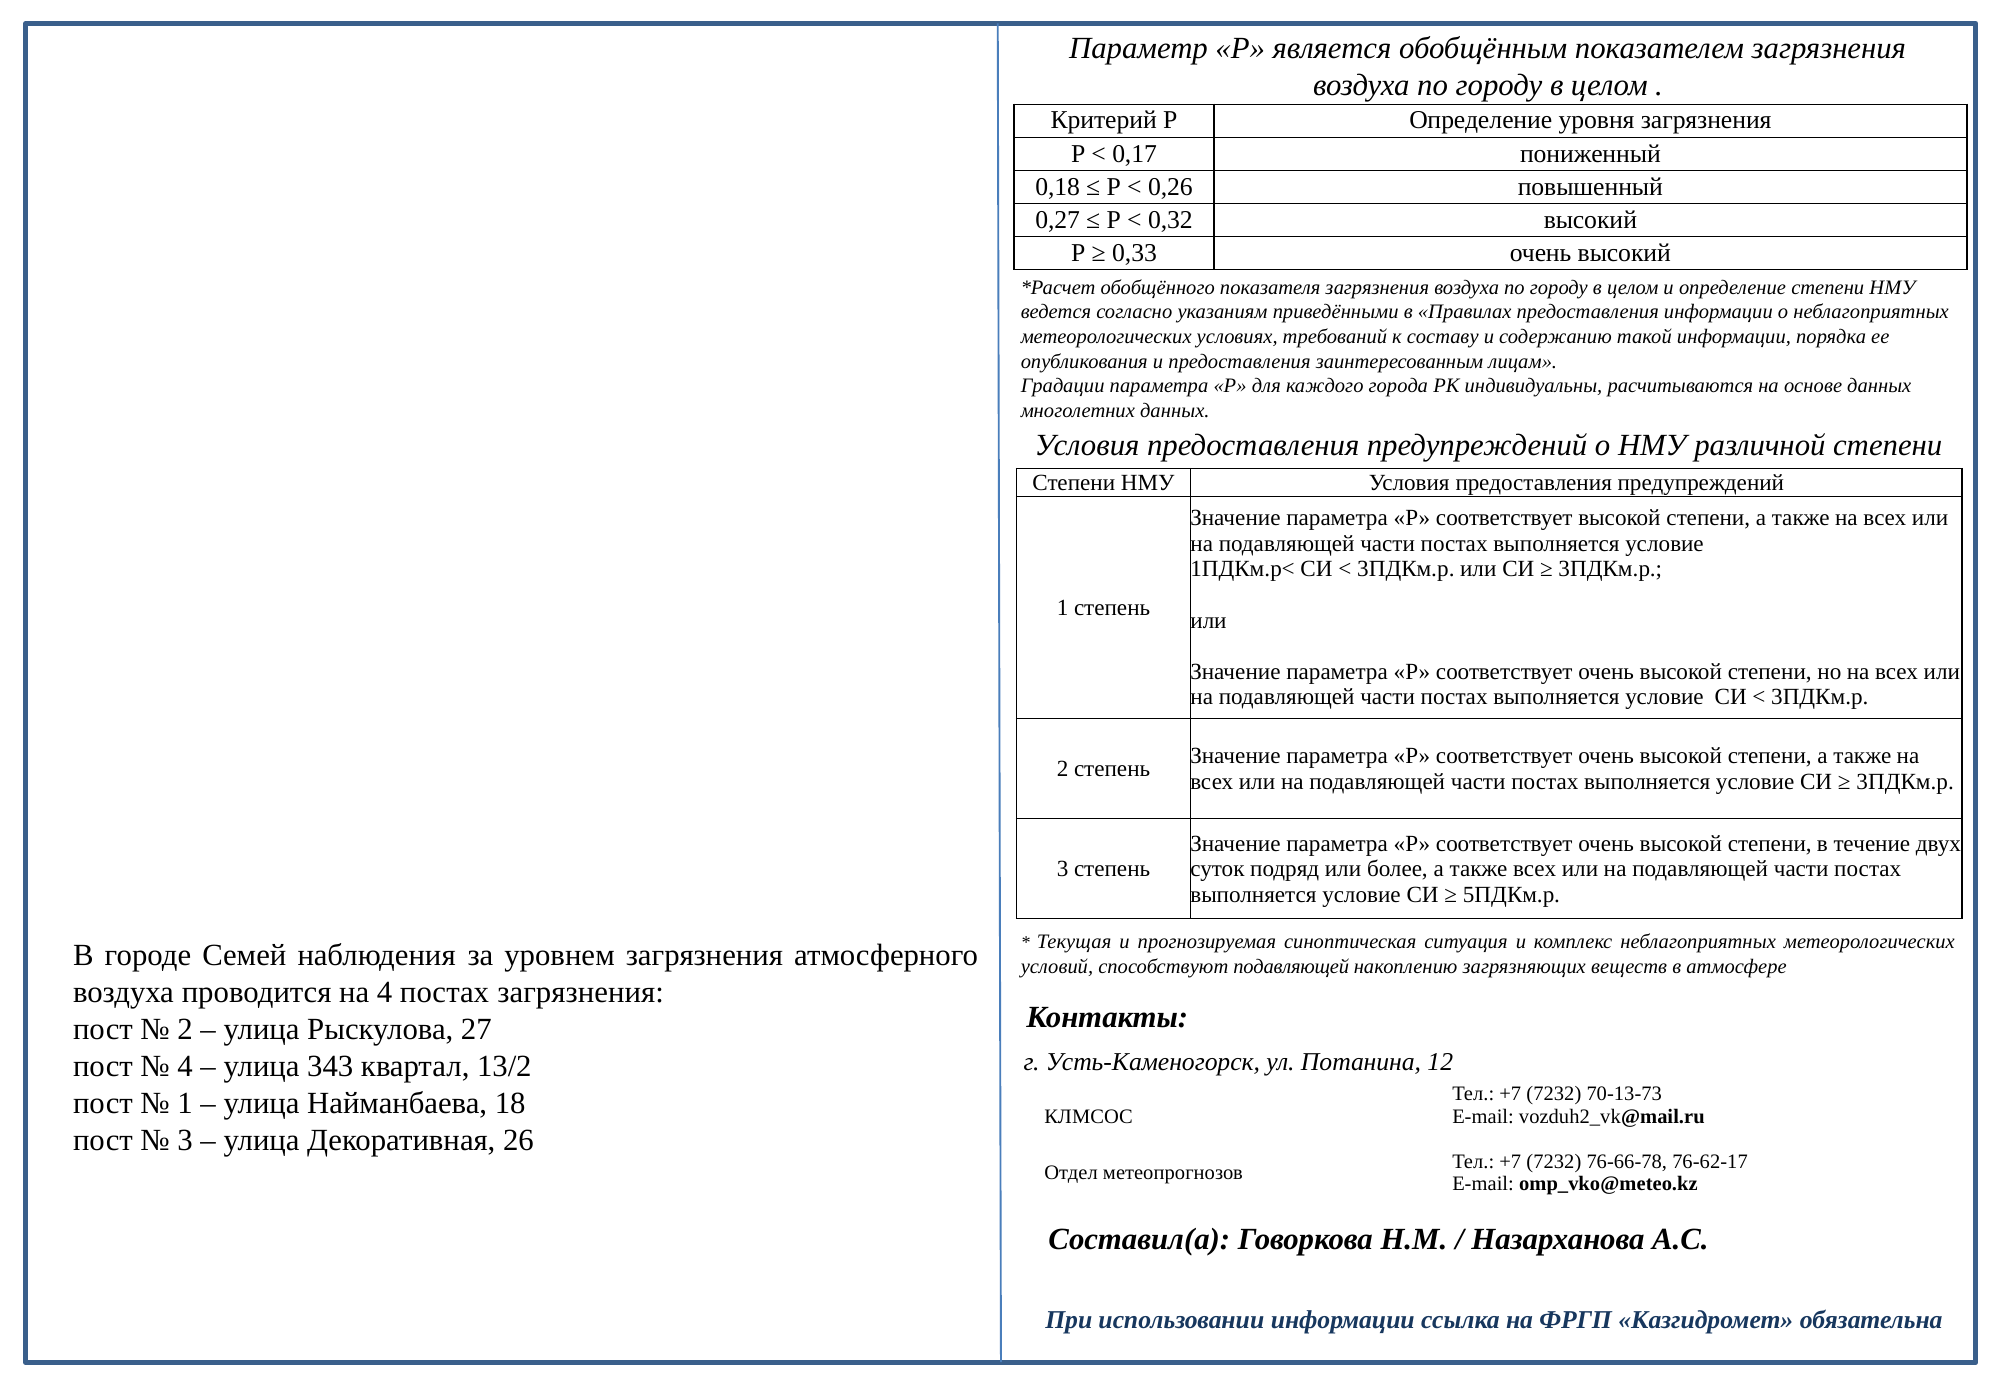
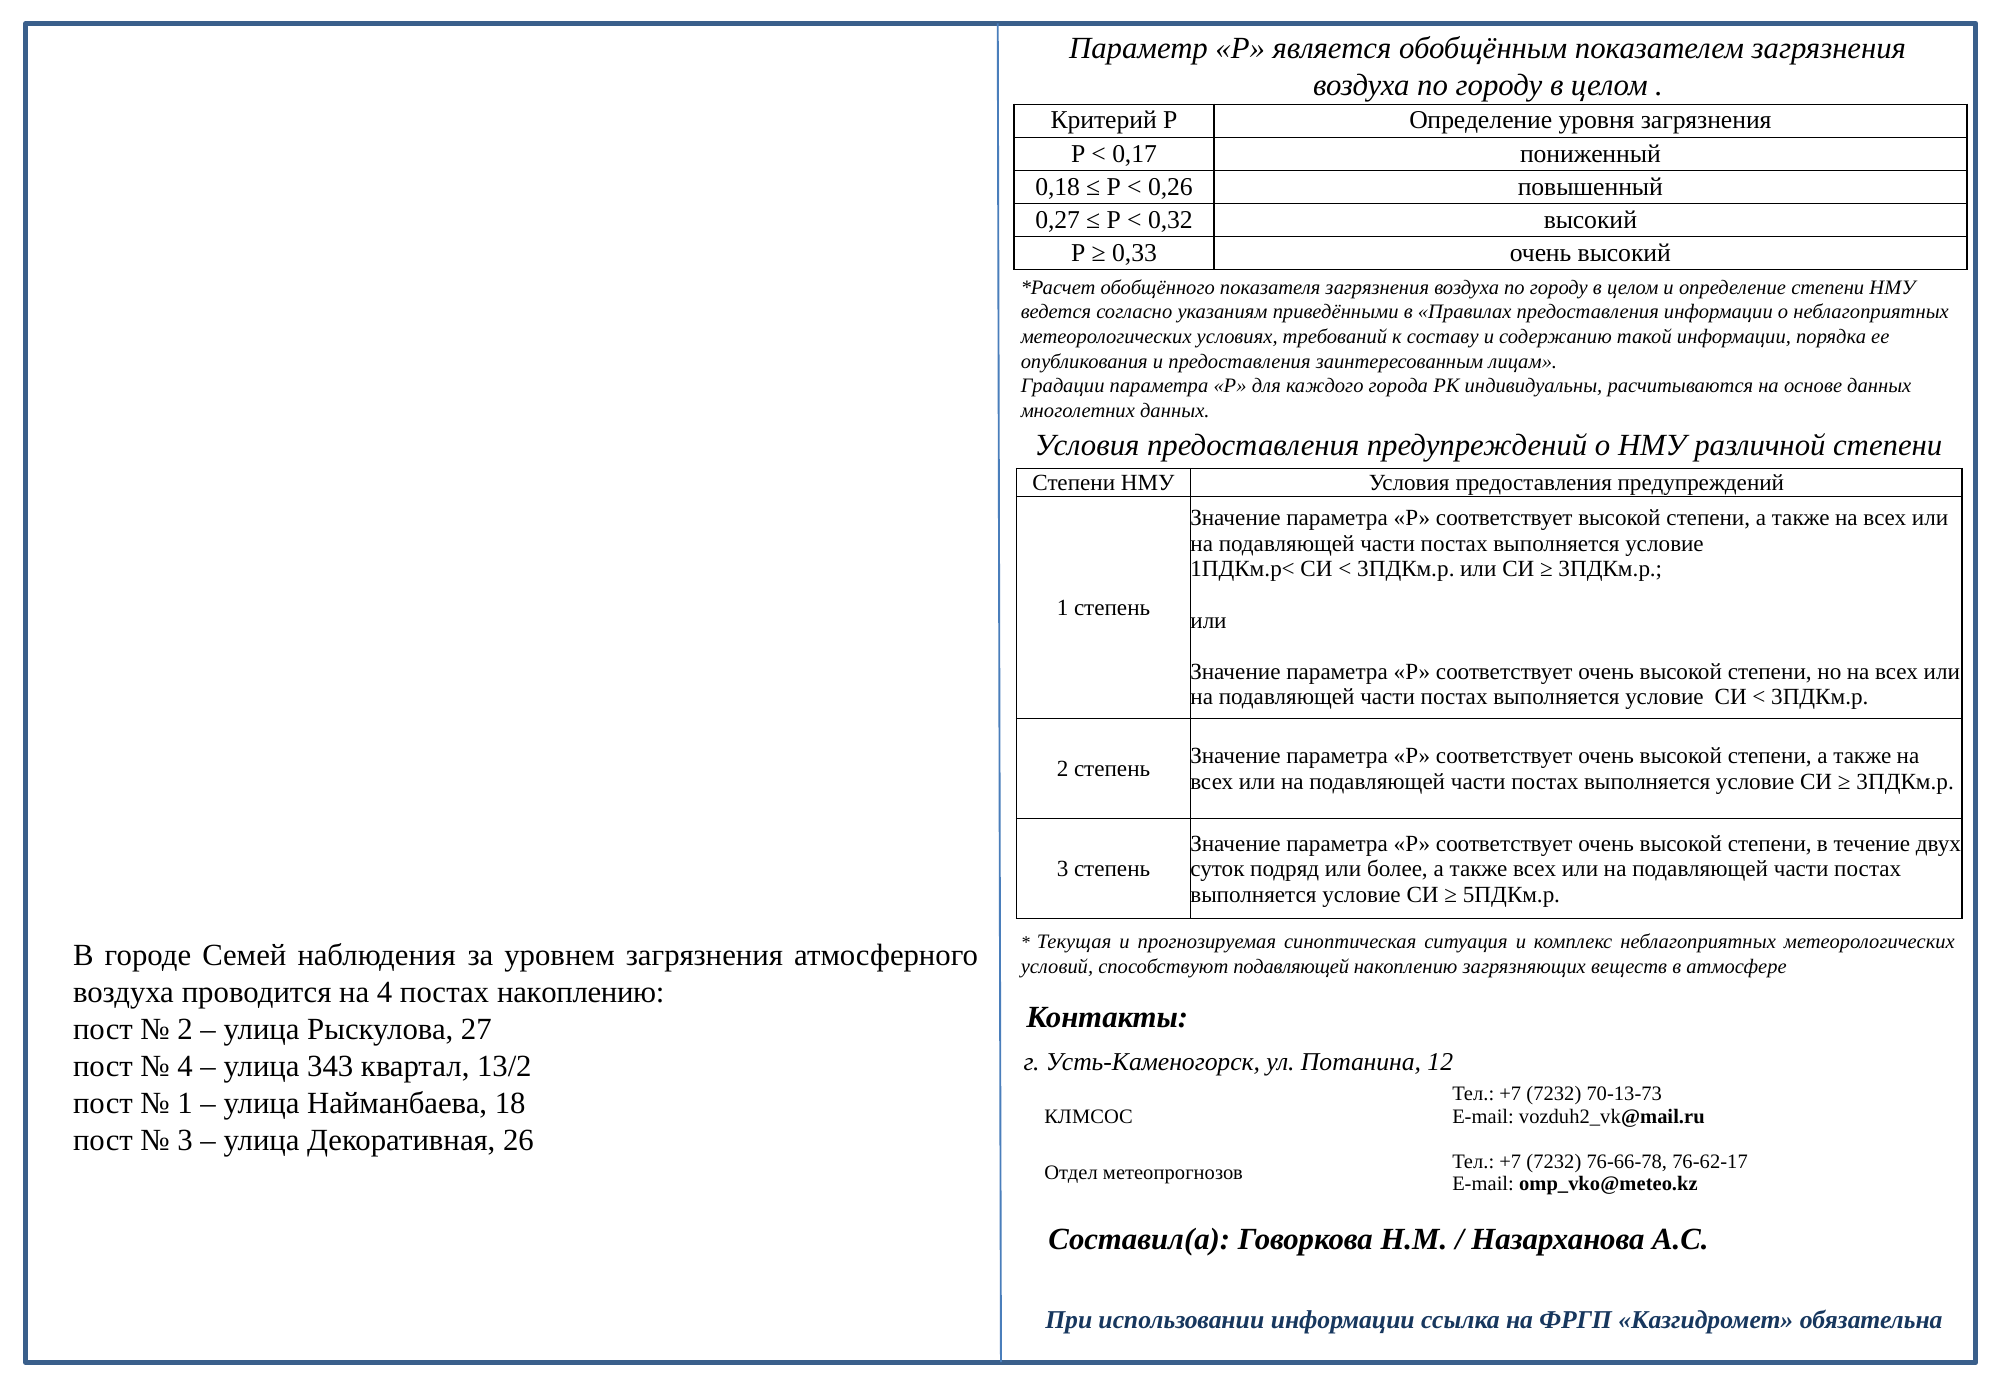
постах загрязнения: загрязнения -> накоплению
